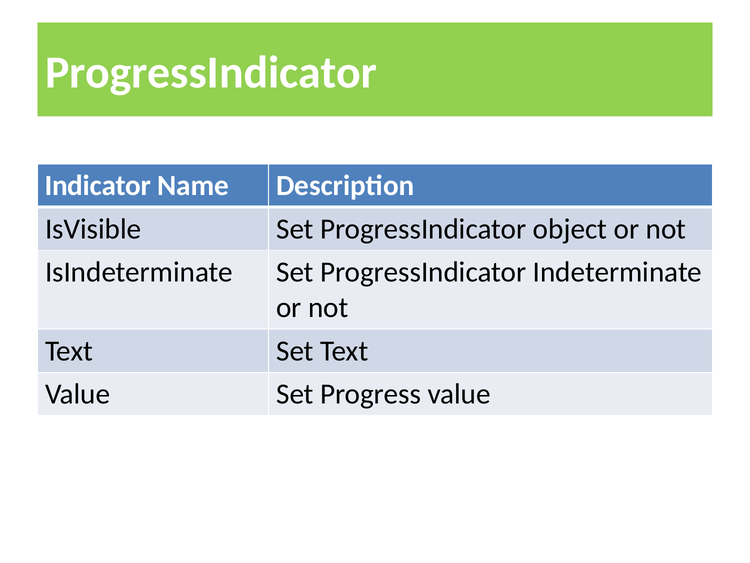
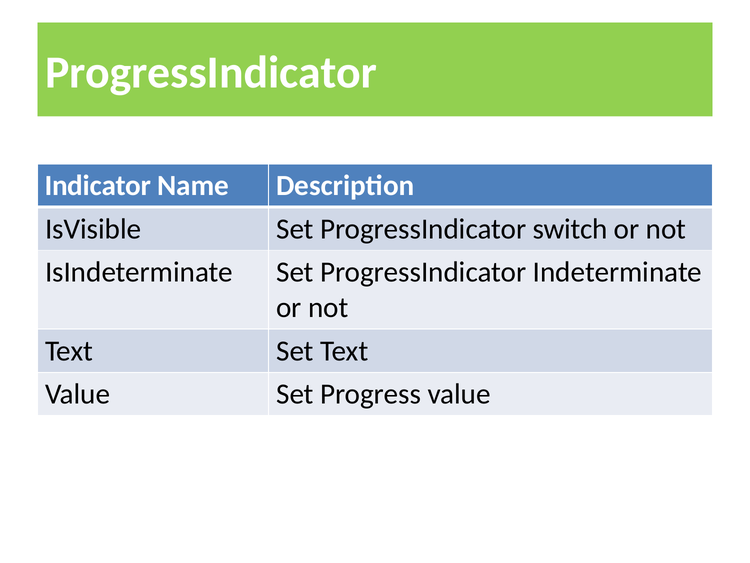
object: object -> switch
